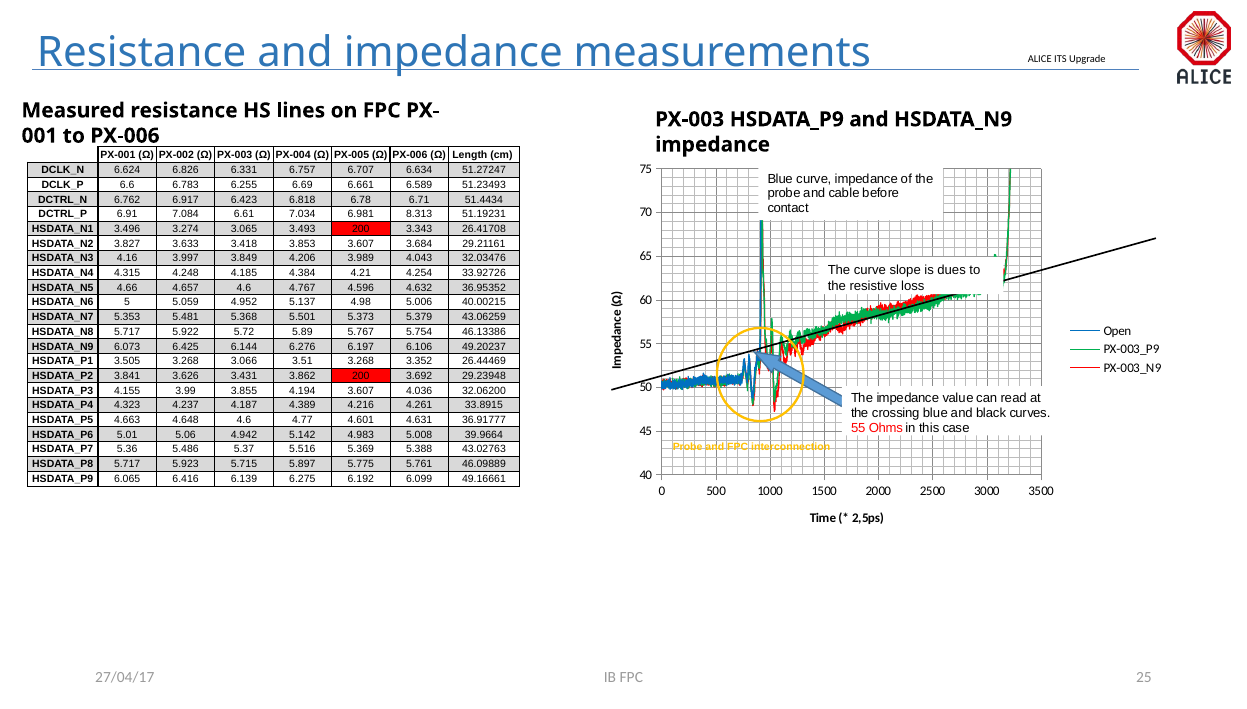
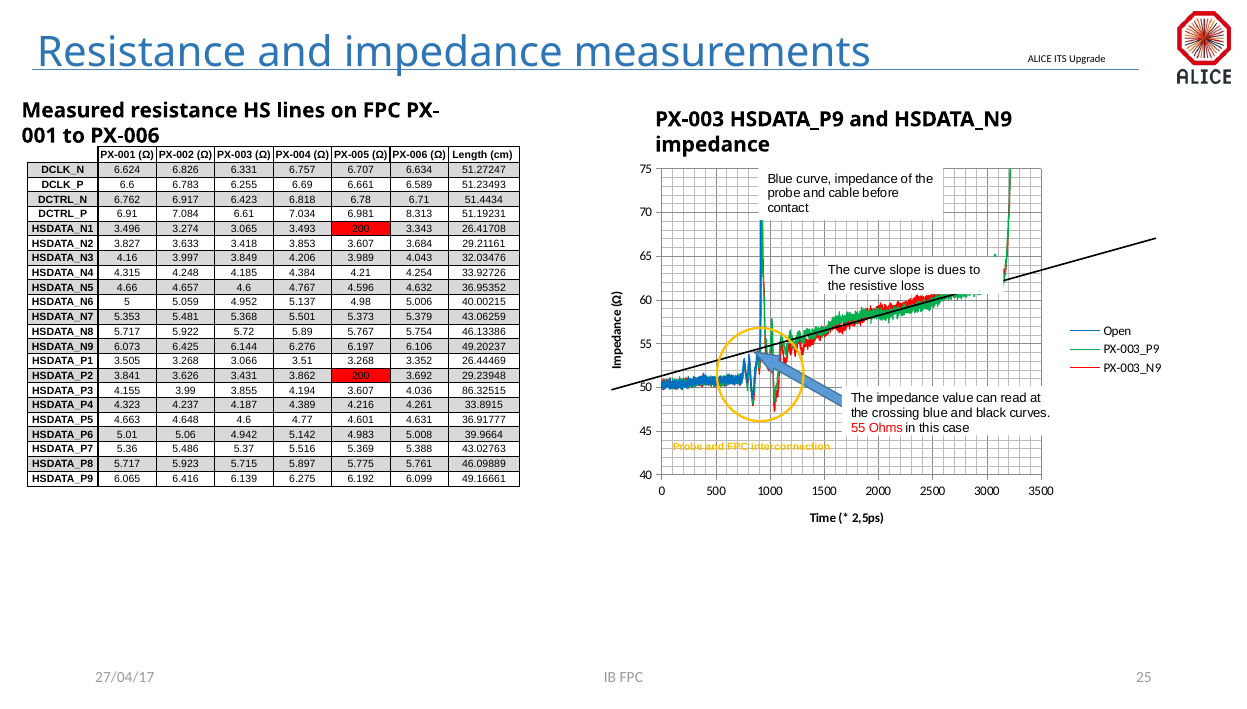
32.06200: 32.06200 -> 86.32515
